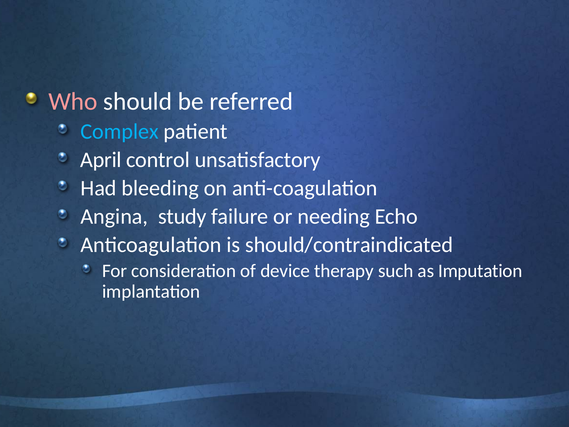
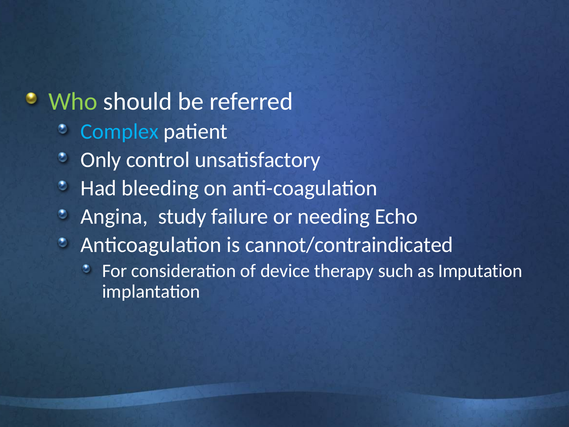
Who colour: pink -> light green
April: April -> Only
should/contraindicated: should/contraindicated -> cannot/contraindicated
